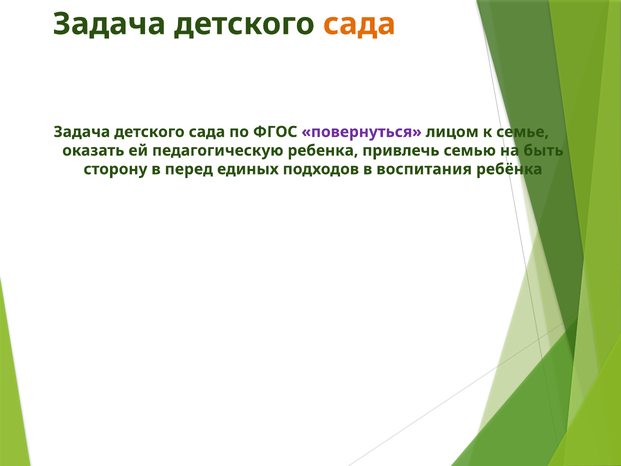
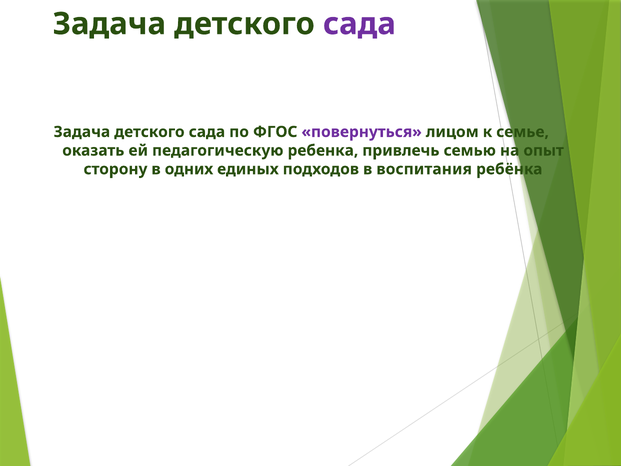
сада at (359, 24) colour: orange -> purple
быть: быть -> опыт
перед: перед -> одних
